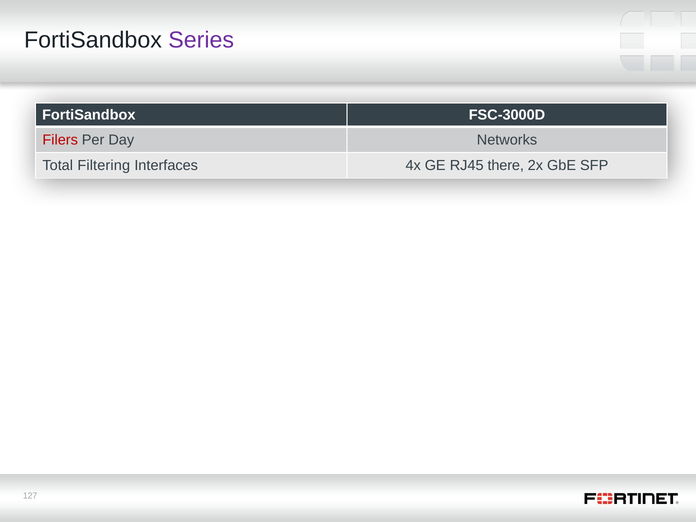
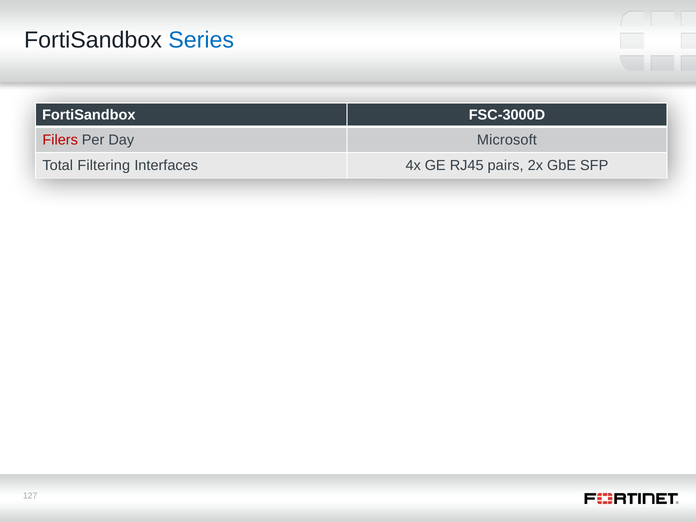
Series colour: purple -> blue
Networks: Networks -> Microsoft
there: there -> pairs
